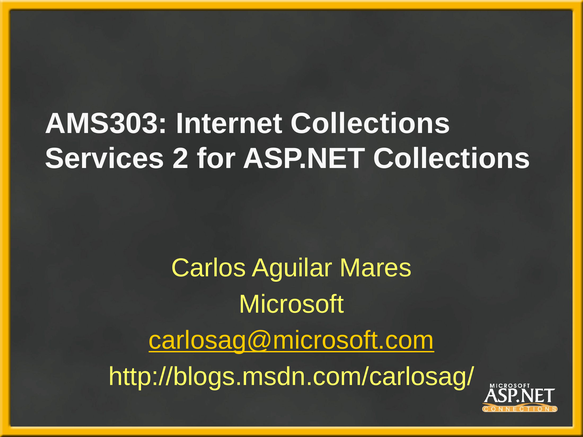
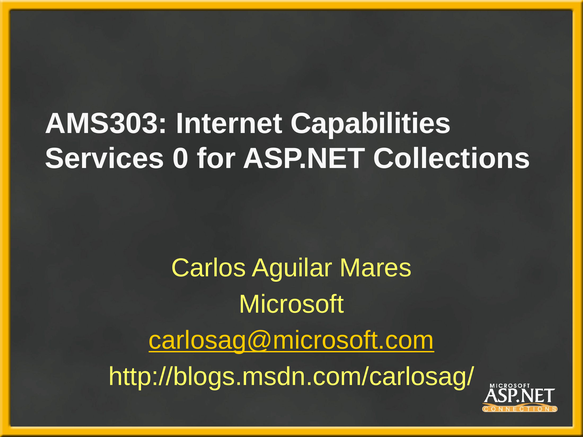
Internet Collections: Collections -> Capabilities
2: 2 -> 0
